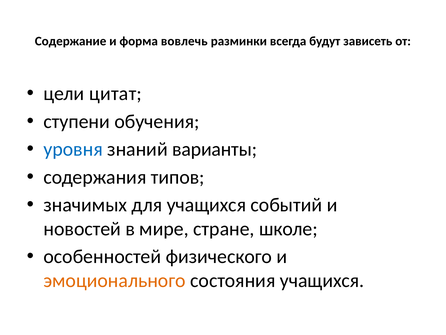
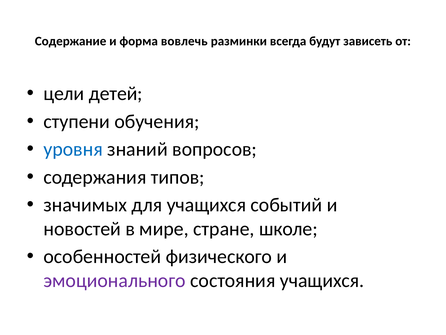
цитат: цитат -> детей
варианты: варианты -> вопросов
эмоционального colour: orange -> purple
